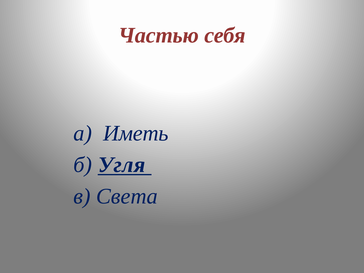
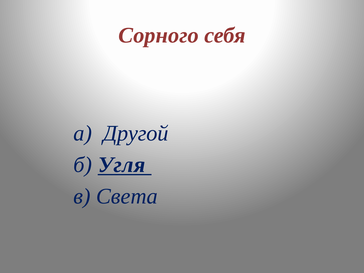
Частью: Частью -> Сорного
Иметь: Иметь -> Другой
